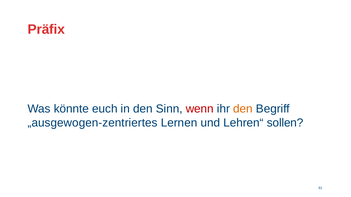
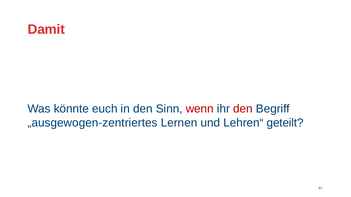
Präfix: Präfix -> Damit
den at (243, 109) colour: orange -> red
sollen: sollen -> geteilt
